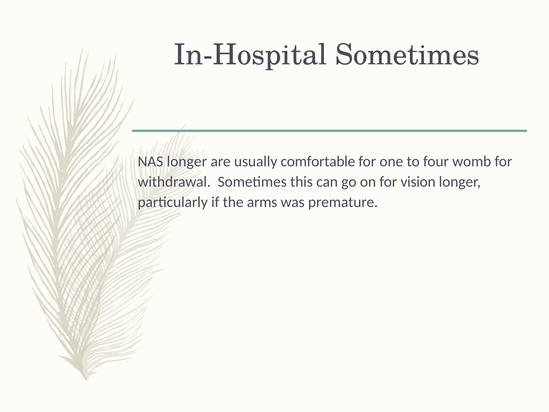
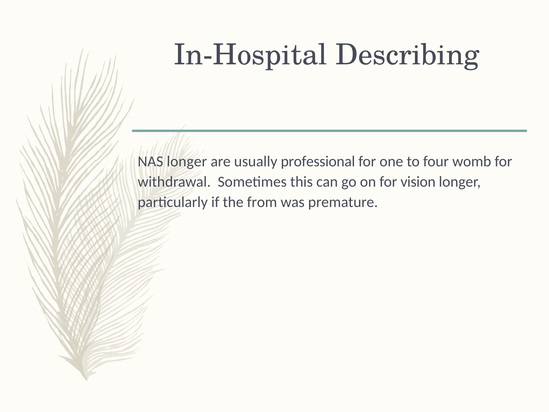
In-Hospital Sometimes: Sometimes -> Describing
comfortable: comfortable -> professional
arms: arms -> from
